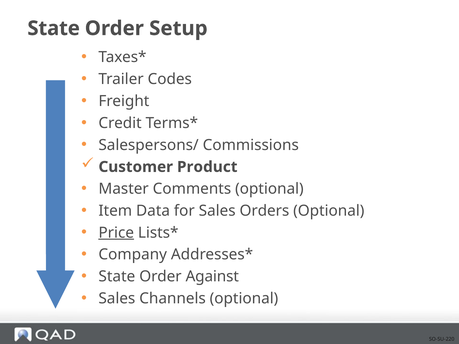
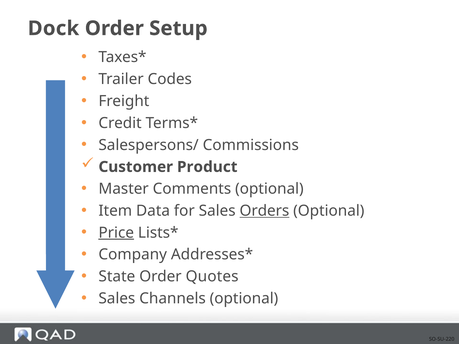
State at (54, 28): State -> Dock
Orders underline: none -> present
Against: Against -> Quotes
